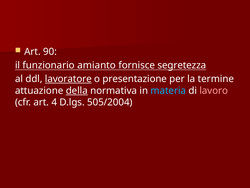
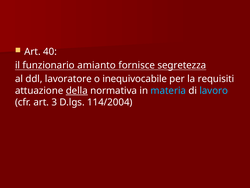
90: 90 -> 40
lavoratore underline: present -> none
presentazione: presentazione -> inequivocabile
termine: termine -> requisiti
lavoro colour: pink -> light blue
4: 4 -> 3
505/2004: 505/2004 -> 114/2004
